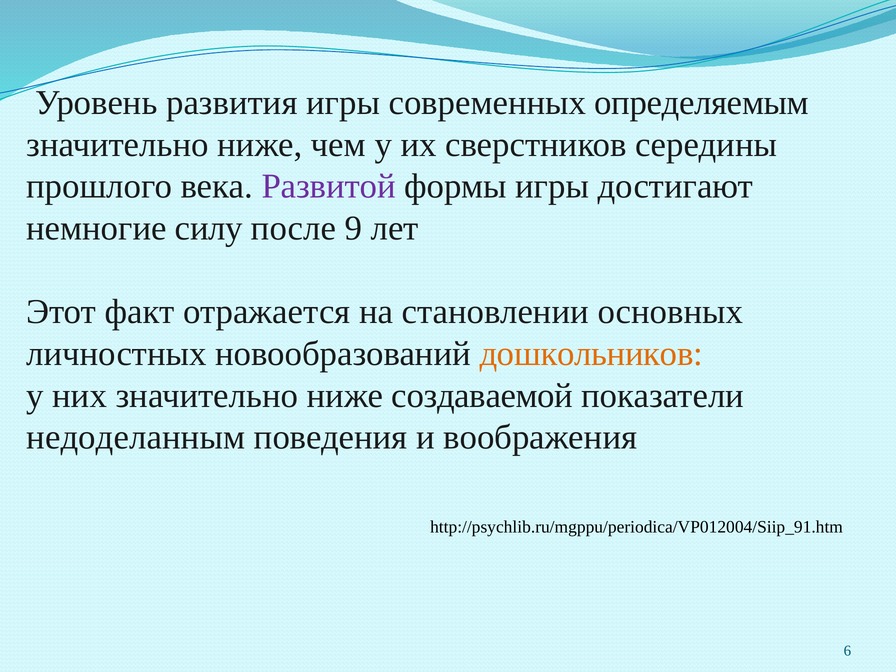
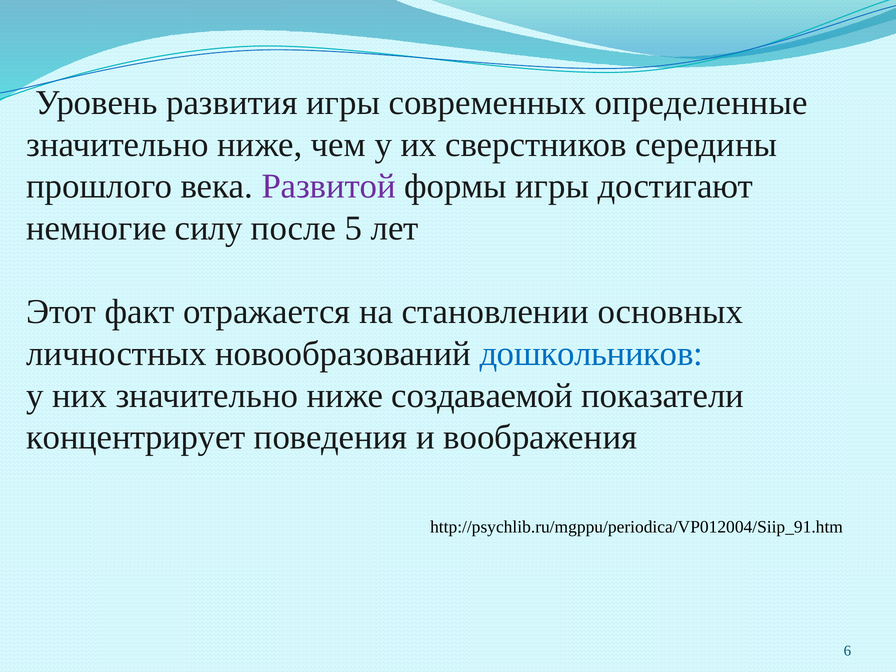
определяемым: определяемым -> определенные
9: 9 -> 5
дошкольников colour: orange -> blue
недоделанным: недоделанным -> концентрирует
